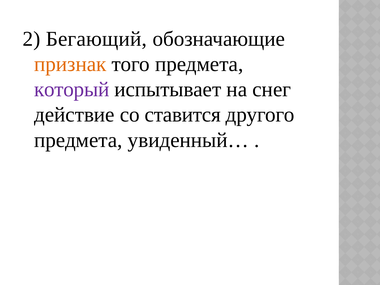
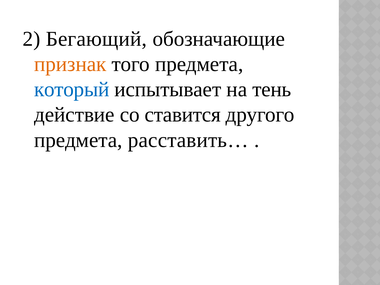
который colour: purple -> blue
снег: снег -> тень
увиденный…: увиденный… -> расставить…
